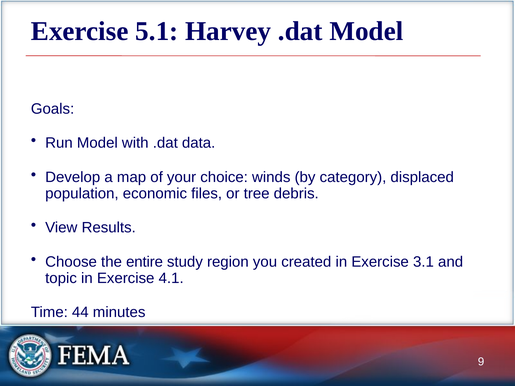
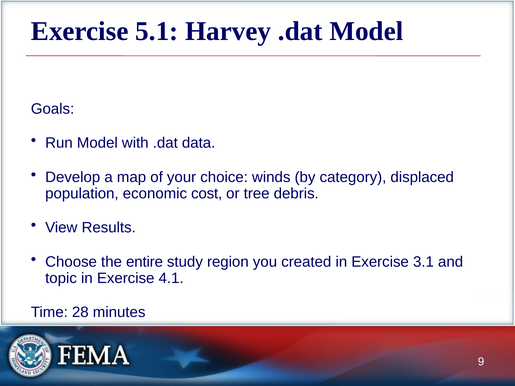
files: files -> cost
44: 44 -> 28
